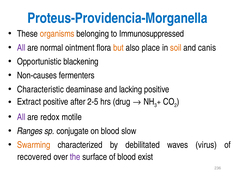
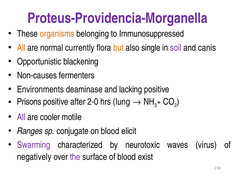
Proteus-Providencia-Morganella colour: blue -> purple
All at (21, 48) colour: purple -> orange
ointment: ointment -> currently
place: place -> single
soil colour: orange -> purple
Characteristic: Characteristic -> Environments
Extract: Extract -> Prisons
2-5: 2-5 -> 2-0
drug: drug -> lung
redox: redox -> cooler
slow: slow -> elicit
Swarming colour: orange -> purple
debilitated: debilitated -> neurotoxic
recovered: recovered -> negatively
